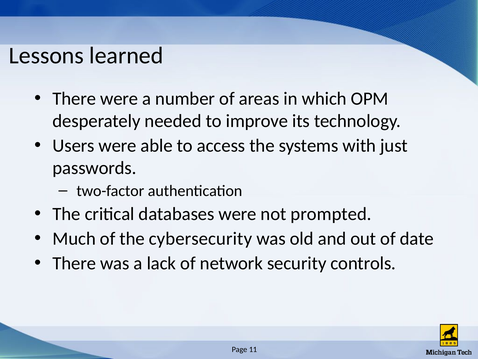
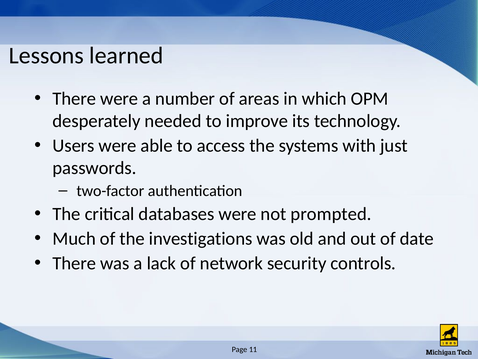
cybersecurity: cybersecurity -> investigations
